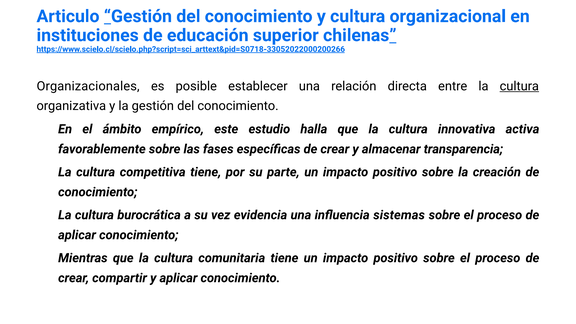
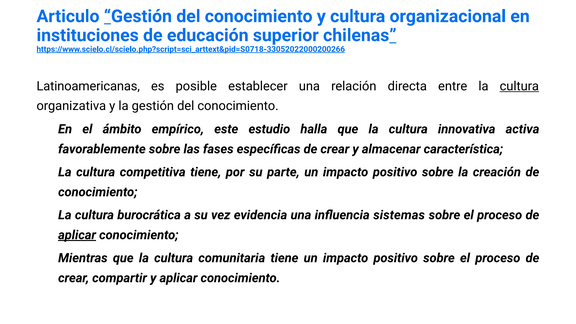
Organizacionales: Organizacionales -> Latinoamericanas
transparencia: transparencia -> característica
aplicar at (77, 235) underline: none -> present
